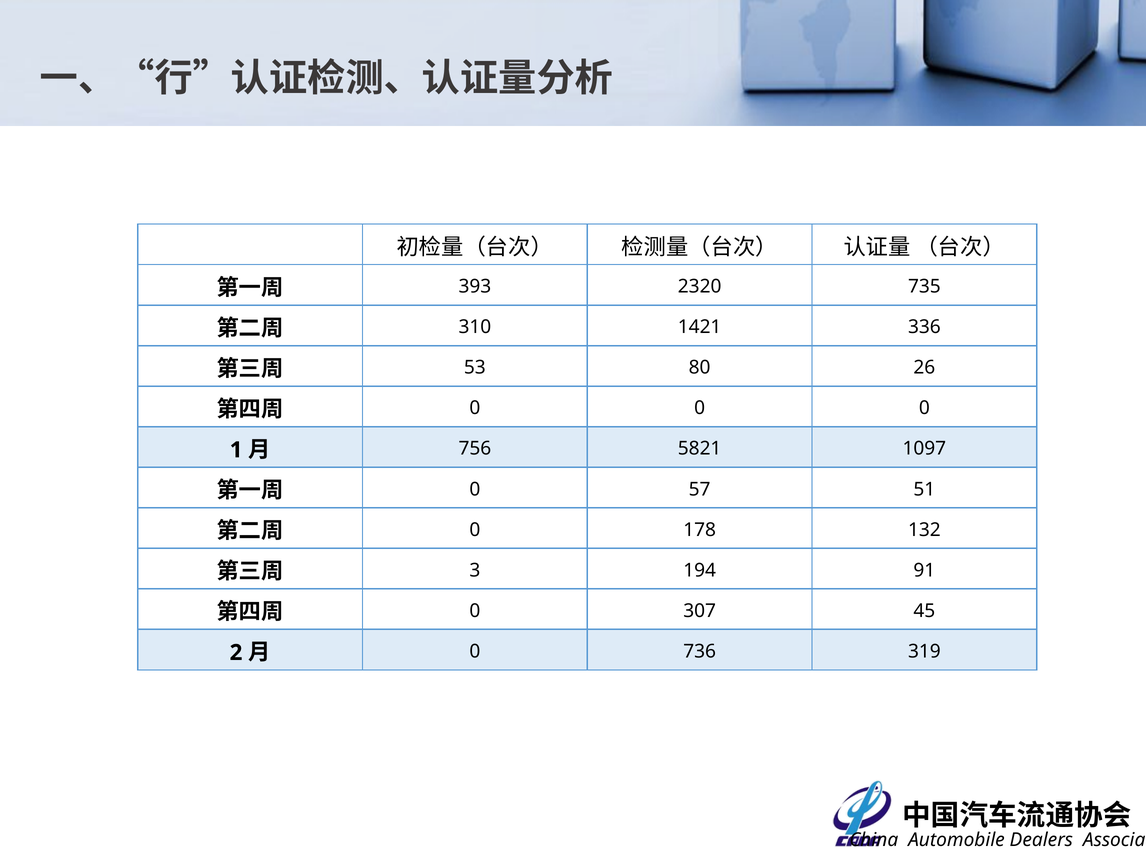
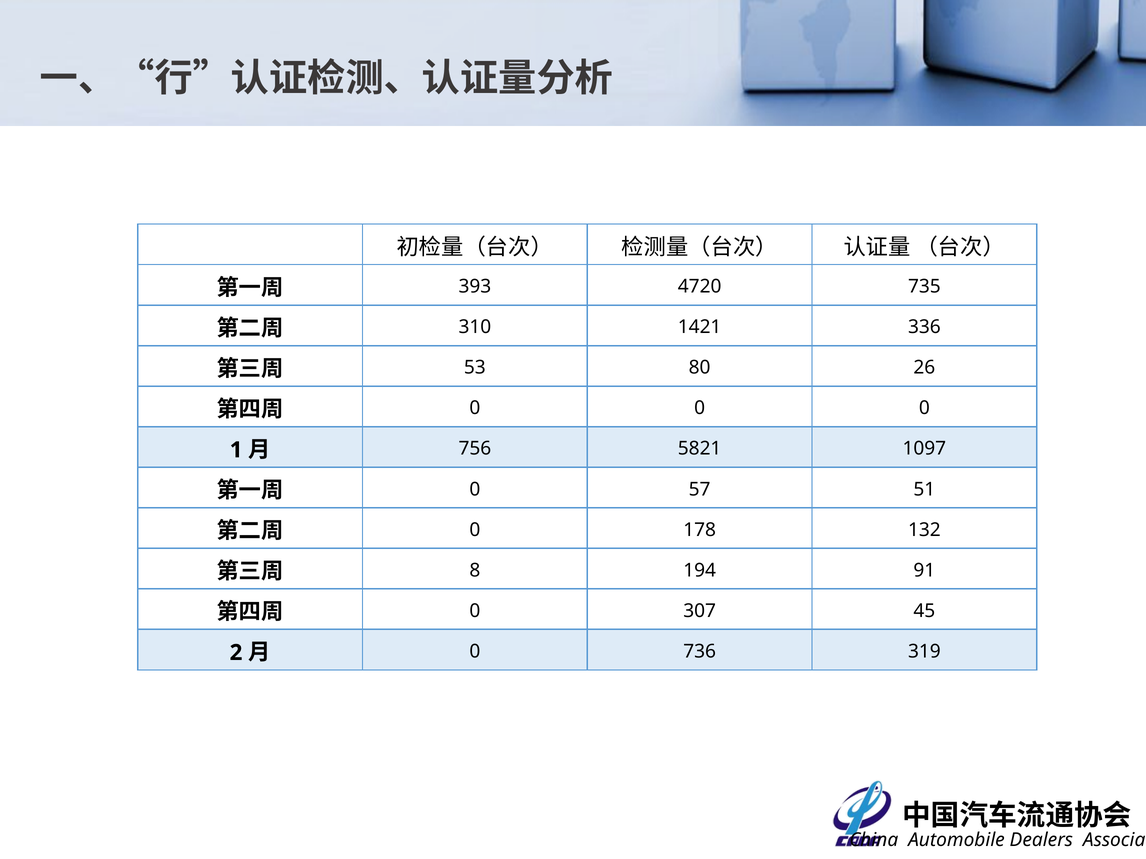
2320: 2320 -> 4720
3: 3 -> 8
